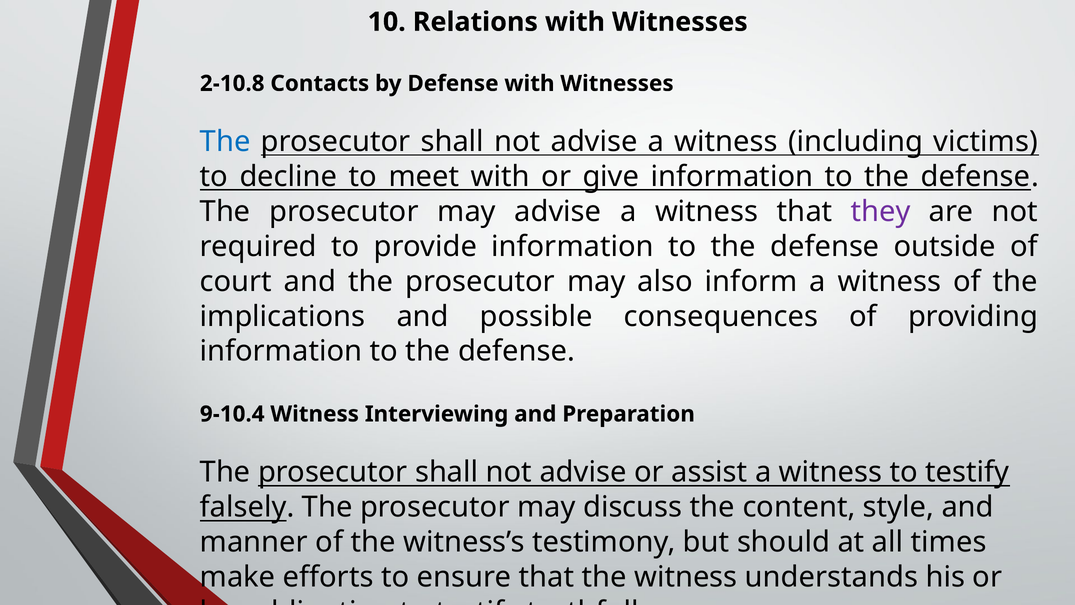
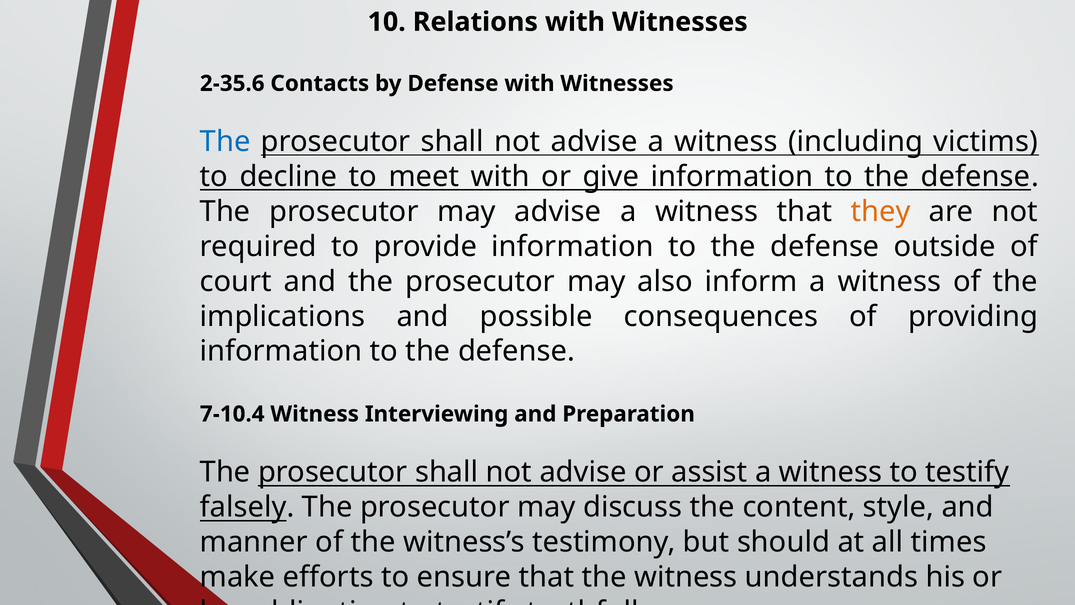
2-10.8: 2-10.8 -> 2-35.6
they colour: purple -> orange
9-10.4: 9-10.4 -> 7-10.4
